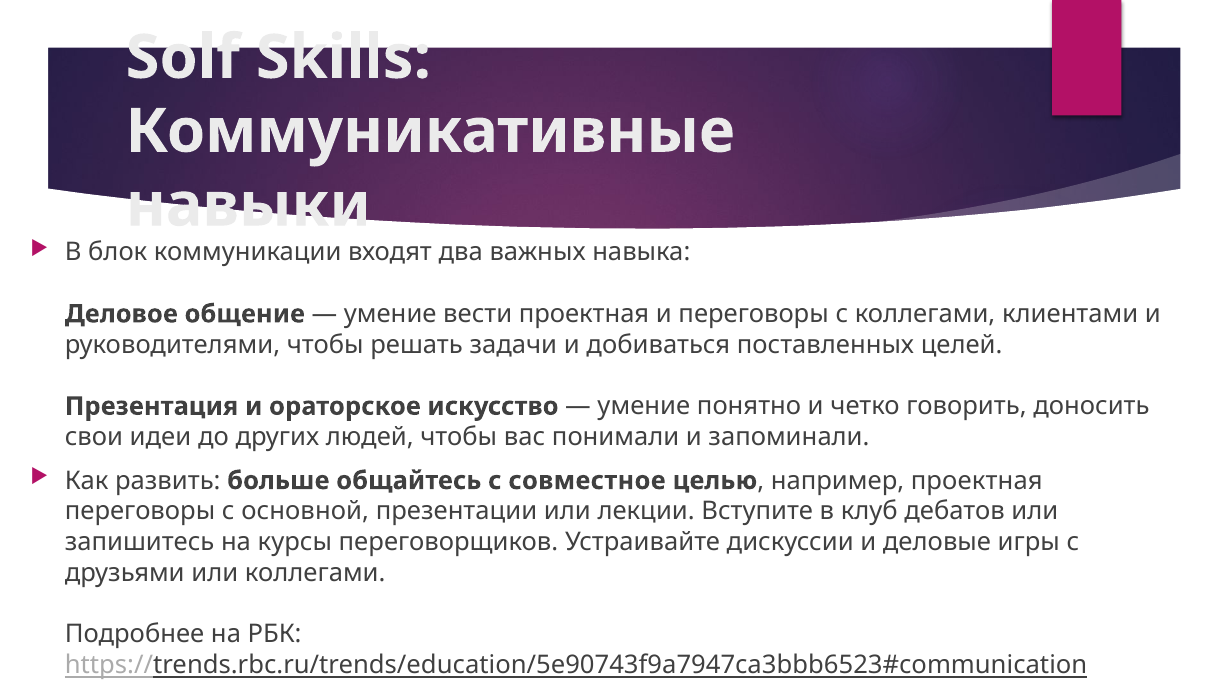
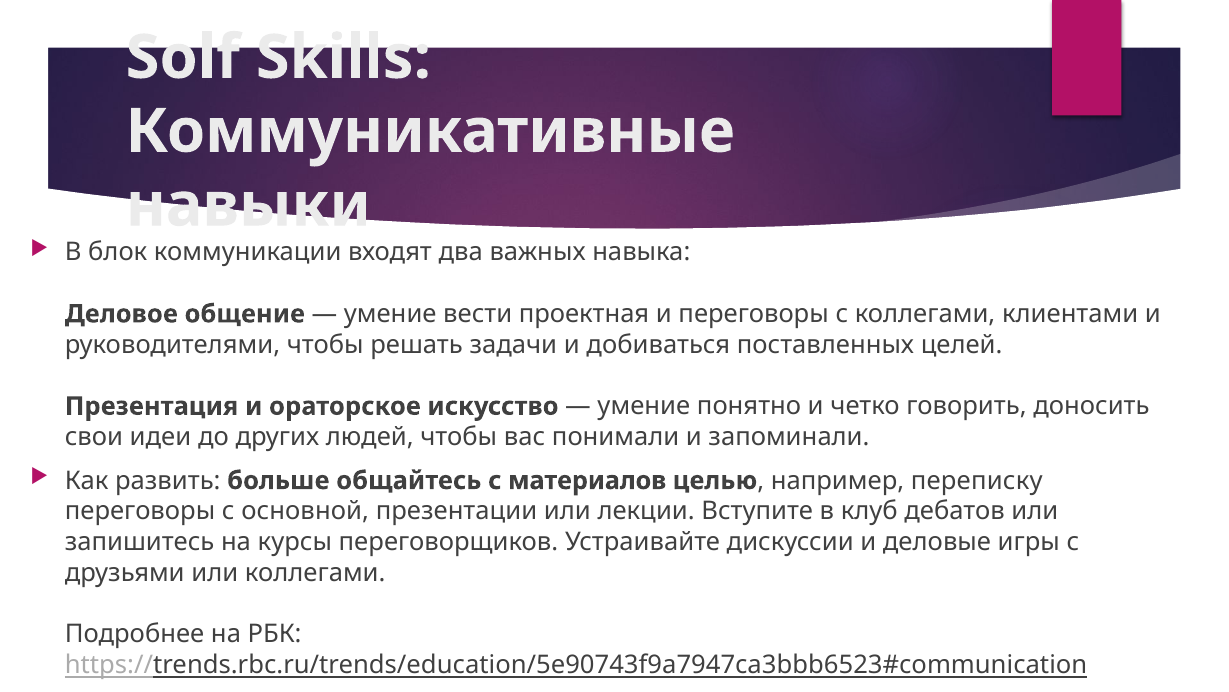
совместное: совместное -> материалов
например проектная: проектная -> переписку
